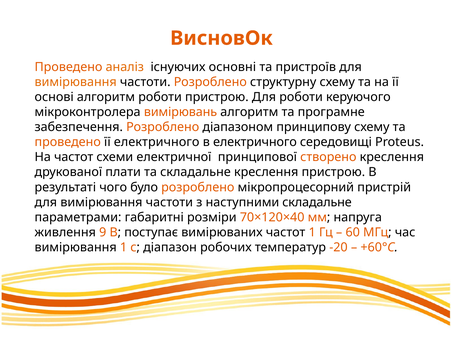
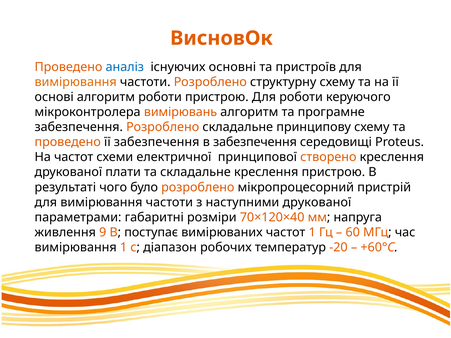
аналіз colour: orange -> blue
Розроблено діапазоном: діапазоном -> складальне
її електричного: електричного -> забезпечення
в електричного: електричного -> забезпечення
наступними складальне: складальне -> друкованої
